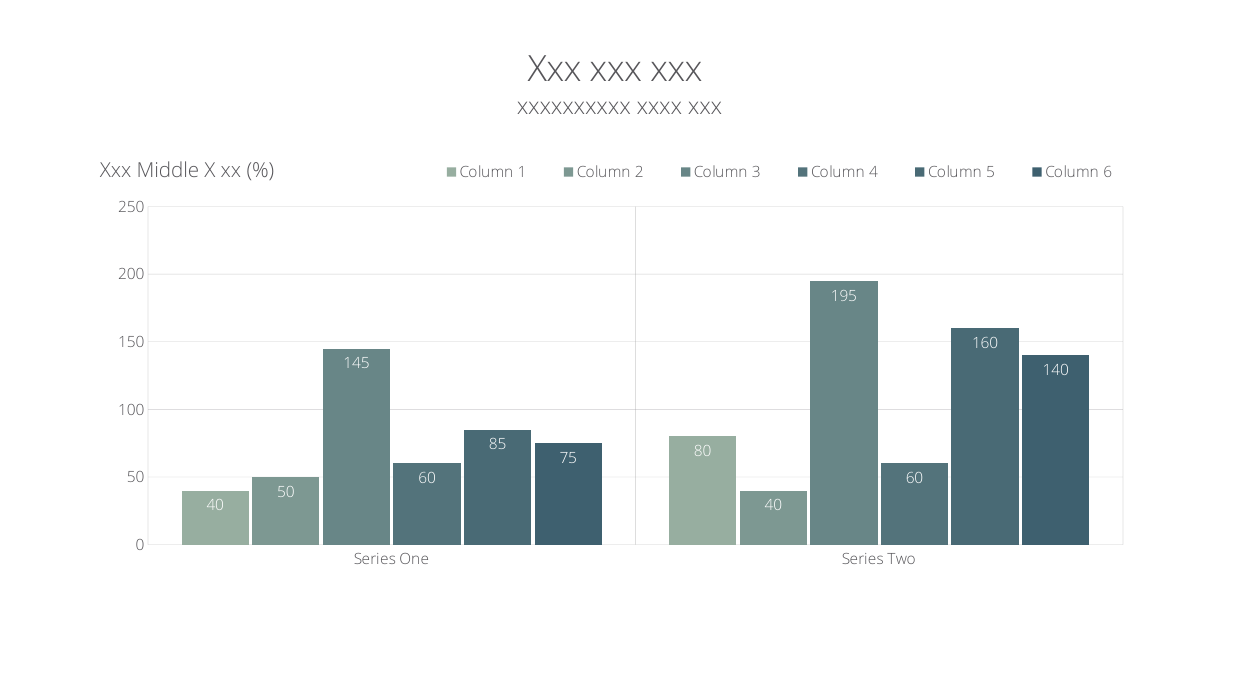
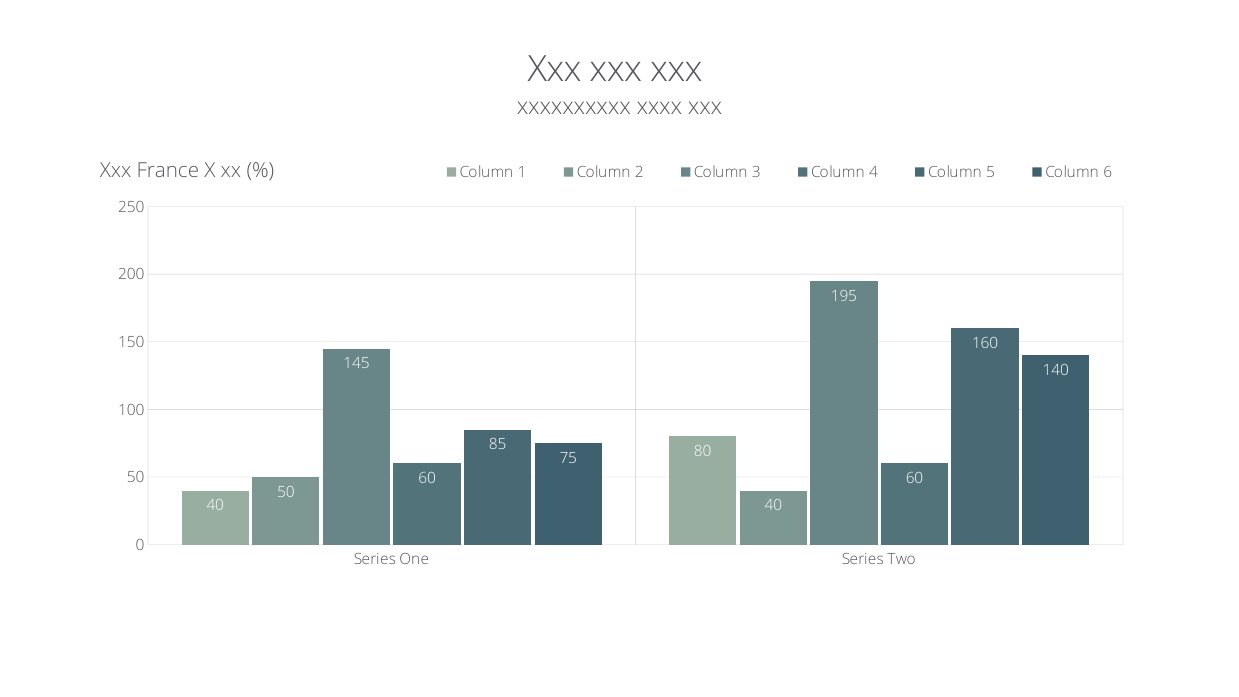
Middle: Middle -> France
